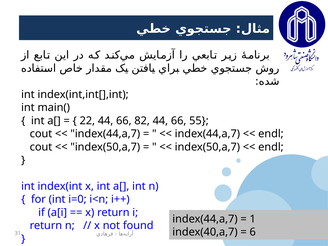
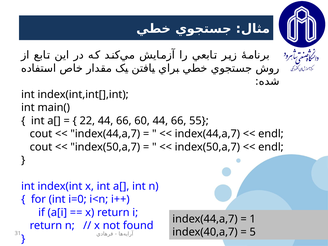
82: 82 -> 60
6: 6 -> 5
